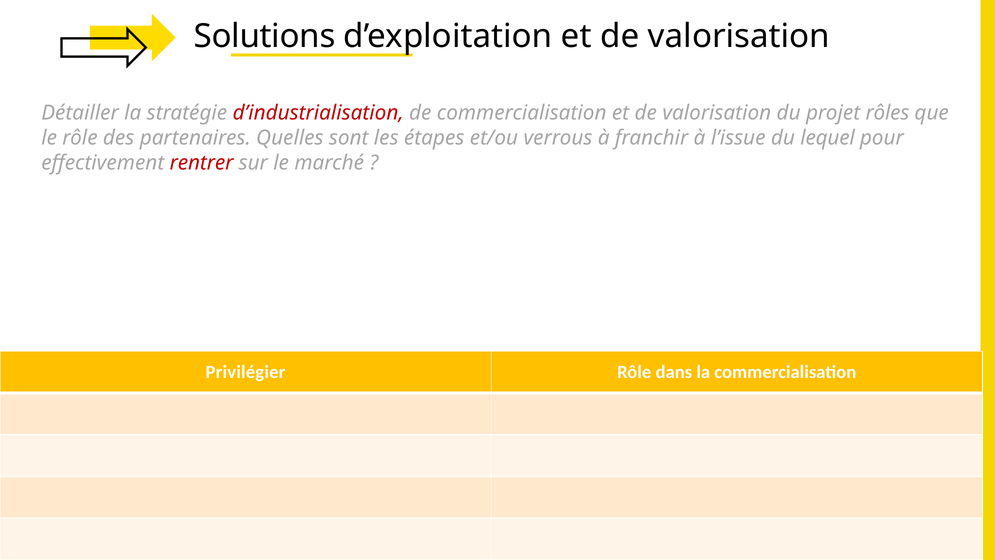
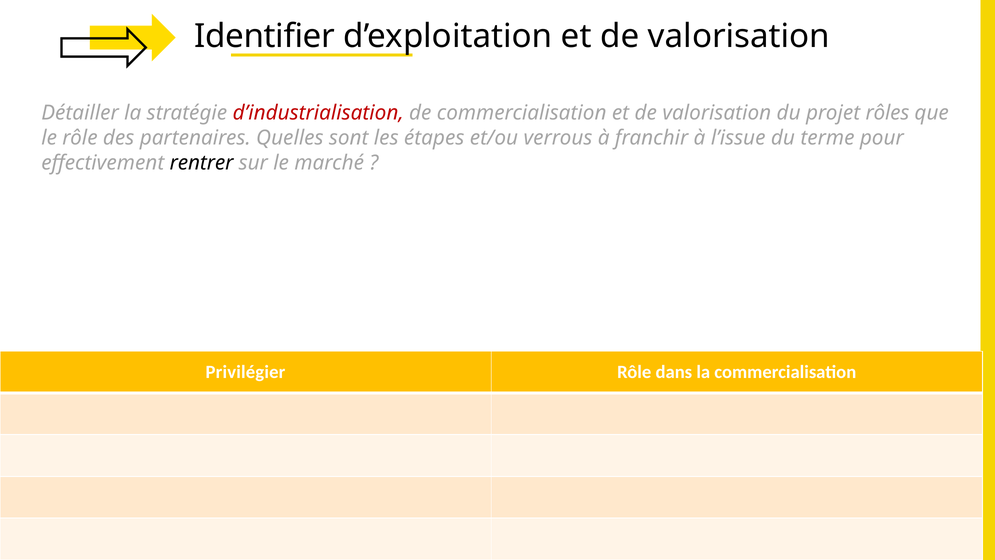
Solutions: Solutions -> Identifier
lequel: lequel -> terme
rentrer colour: red -> black
